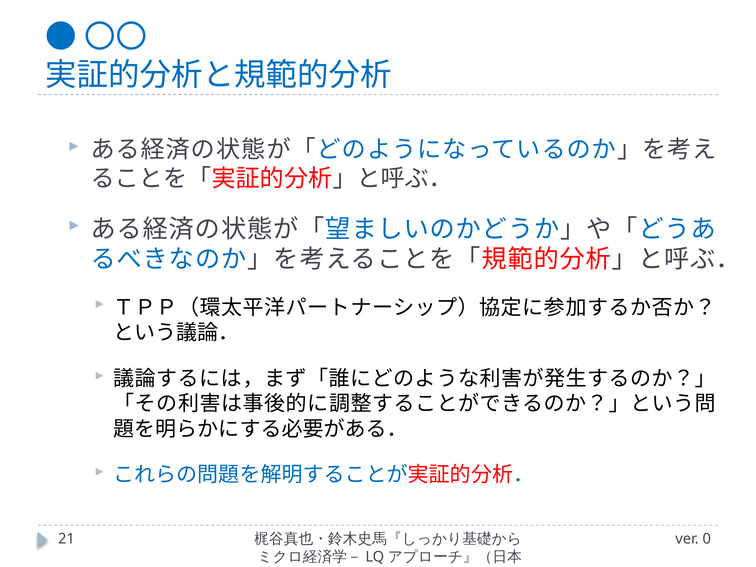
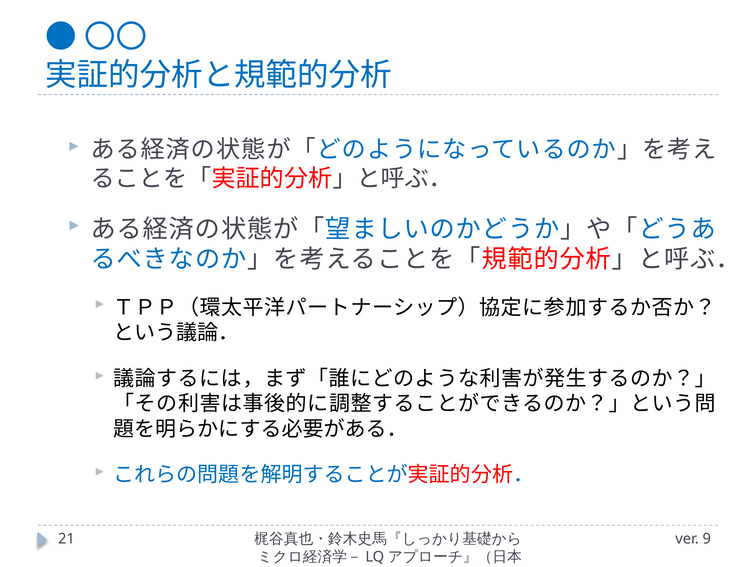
0: 0 -> 9
